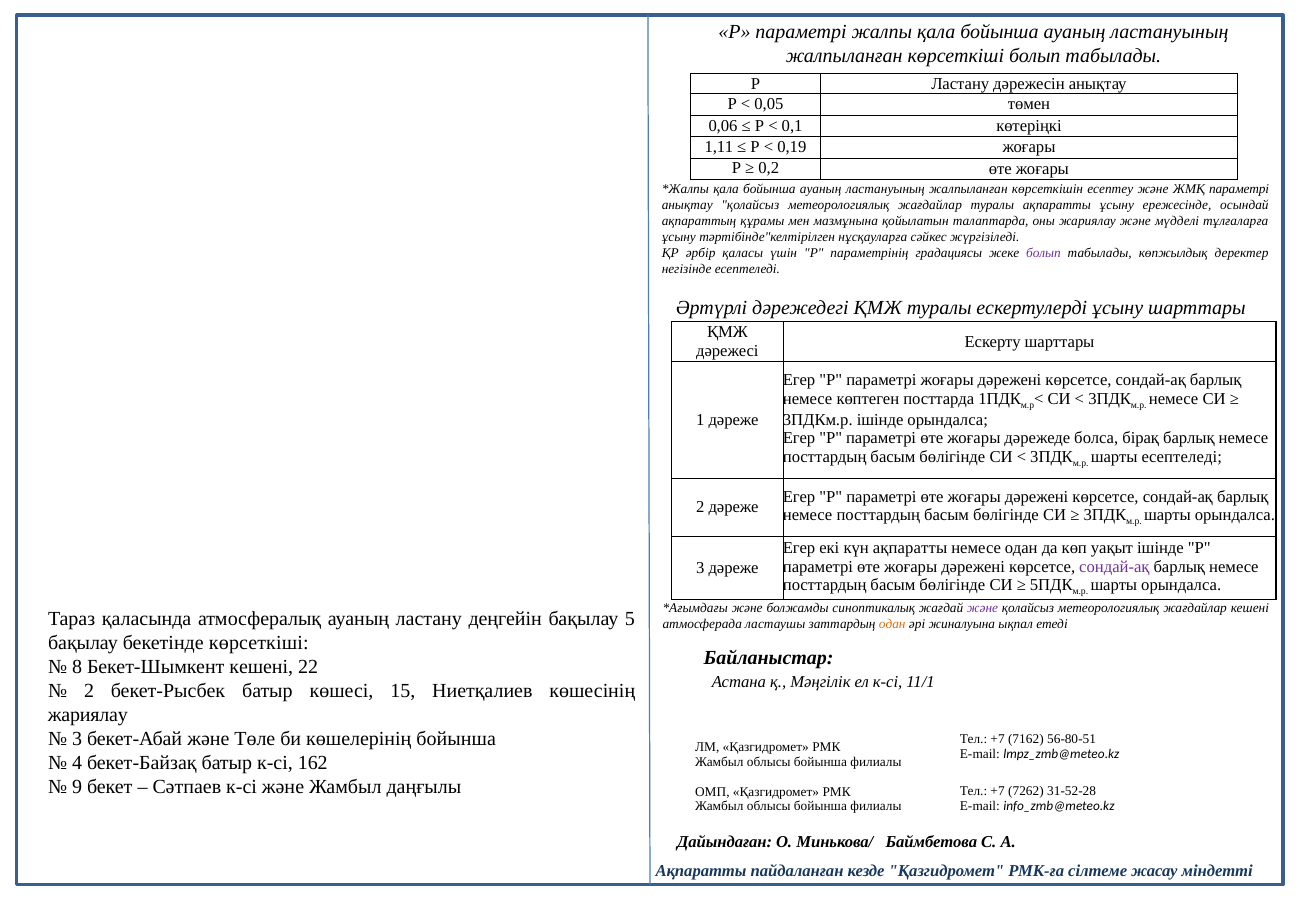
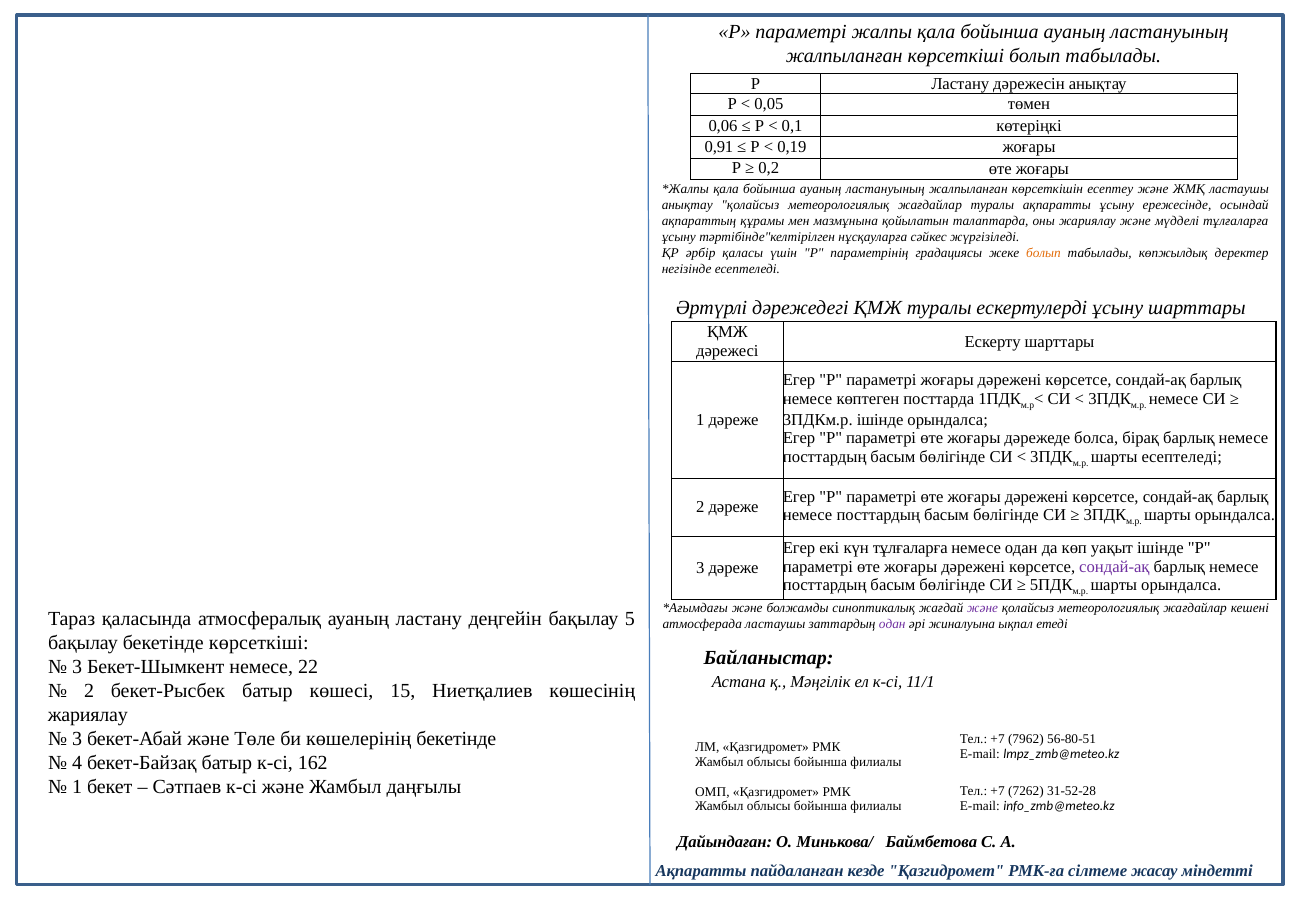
1,11: 1,11 -> 0,91
ЖМҚ параметрі: параметрі -> ластаушы
болып at (1043, 253) colour: purple -> orange
күн ақпаратты: ақпаратты -> тұлғаларға
одан at (892, 625) colour: orange -> purple
8 at (77, 667): 8 -> 3
Бекет-Шымкент кешені: кешені -> немесе
көшелерінің бойынша: бойынша -> бекетінде
7162: 7162 -> 7962
9 at (77, 787): 9 -> 1
